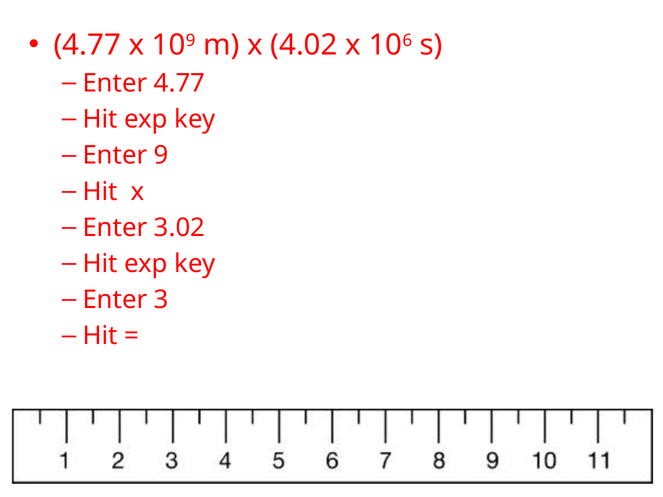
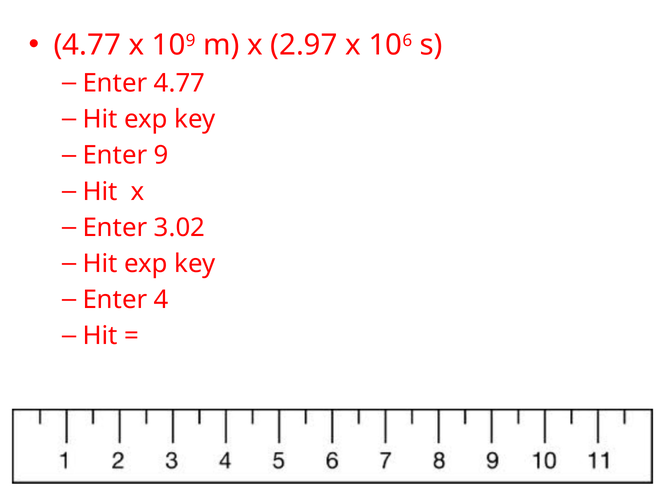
4.02: 4.02 -> 2.97
3: 3 -> 4
